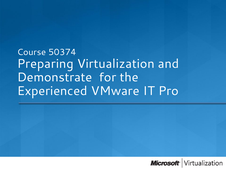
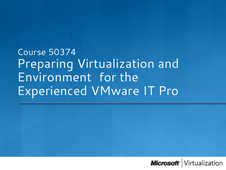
Demonstrate: Demonstrate -> Environment
